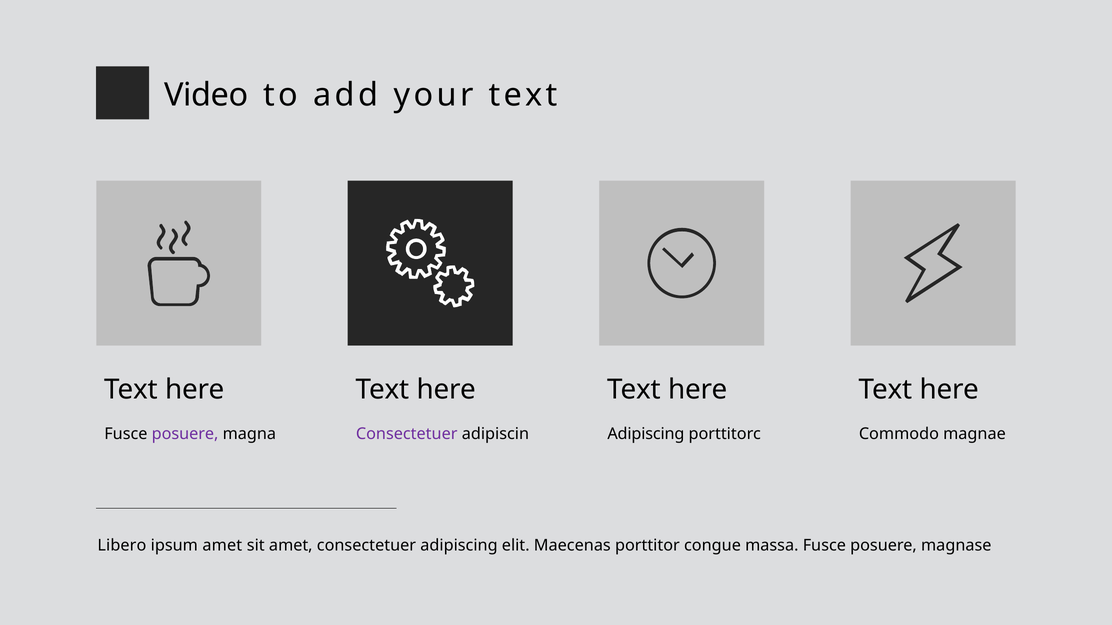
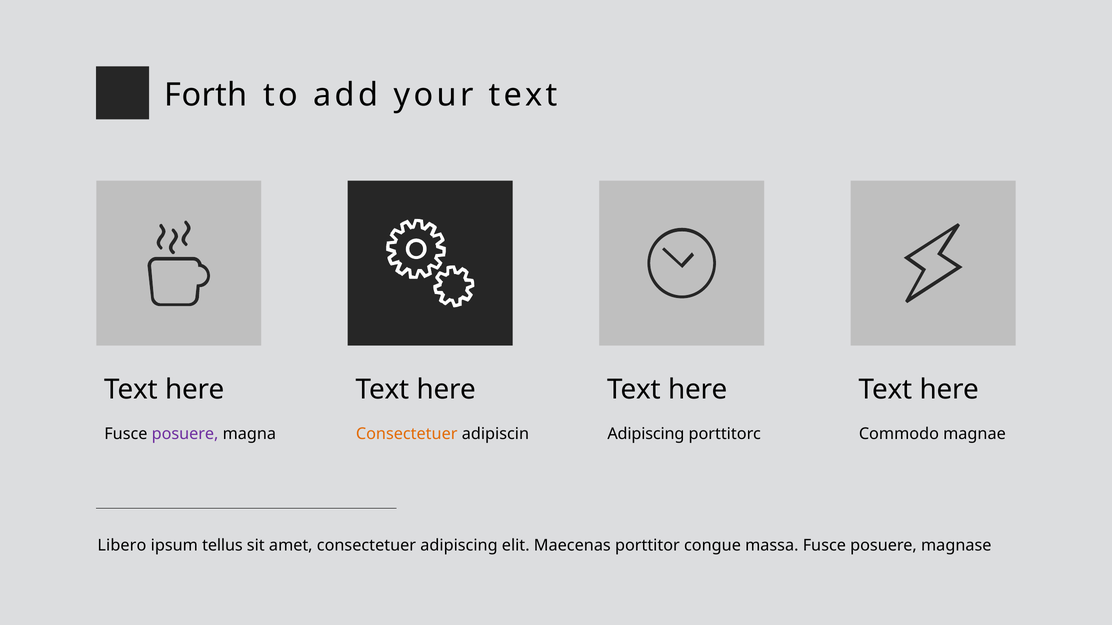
Video: Video -> Forth
Consectetuer at (407, 434) colour: purple -> orange
ipsum amet: amet -> tellus
